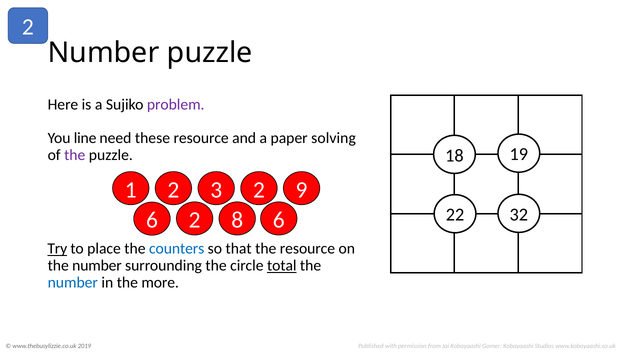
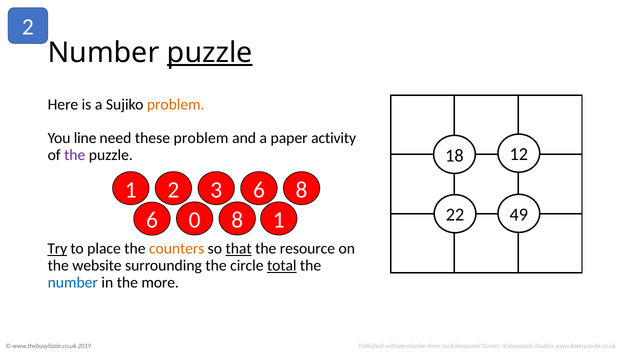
puzzle at (210, 53) underline: none -> present
problem at (176, 104) colour: purple -> orange
these resource: resource -> problem
solving: solving -> activity
19: 19 -> 12
1 2: 2 -> 6
2 9: 9 -> 8
32: 32 -> 49
6 2: 2 -> 0
8 6: 6 -> 1
counters colour: blue -> orange
that underline: none -> present
number at (97, 265): number -> website
